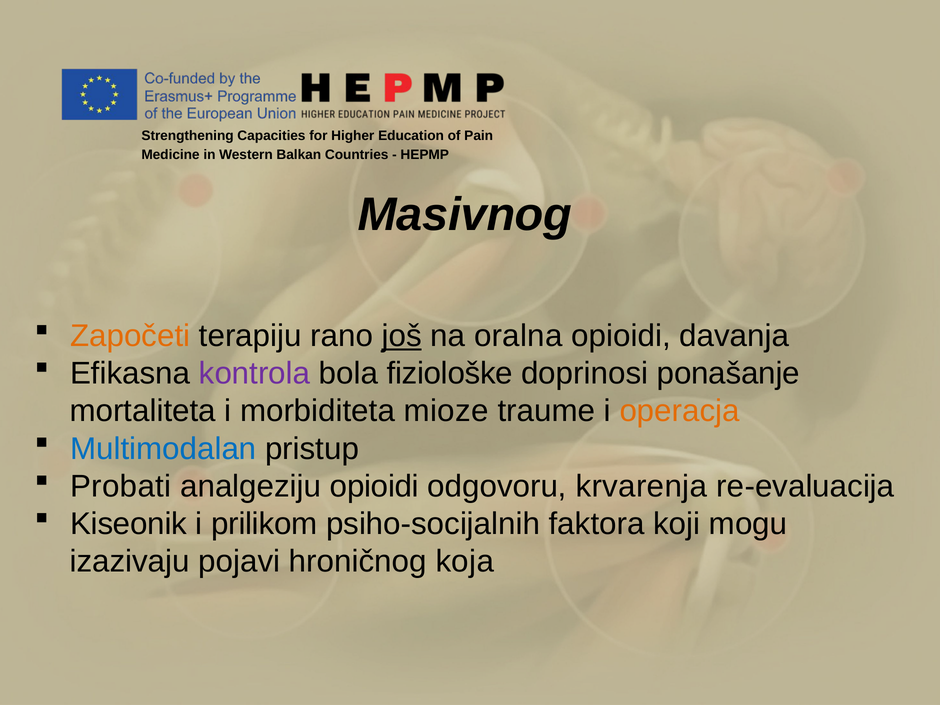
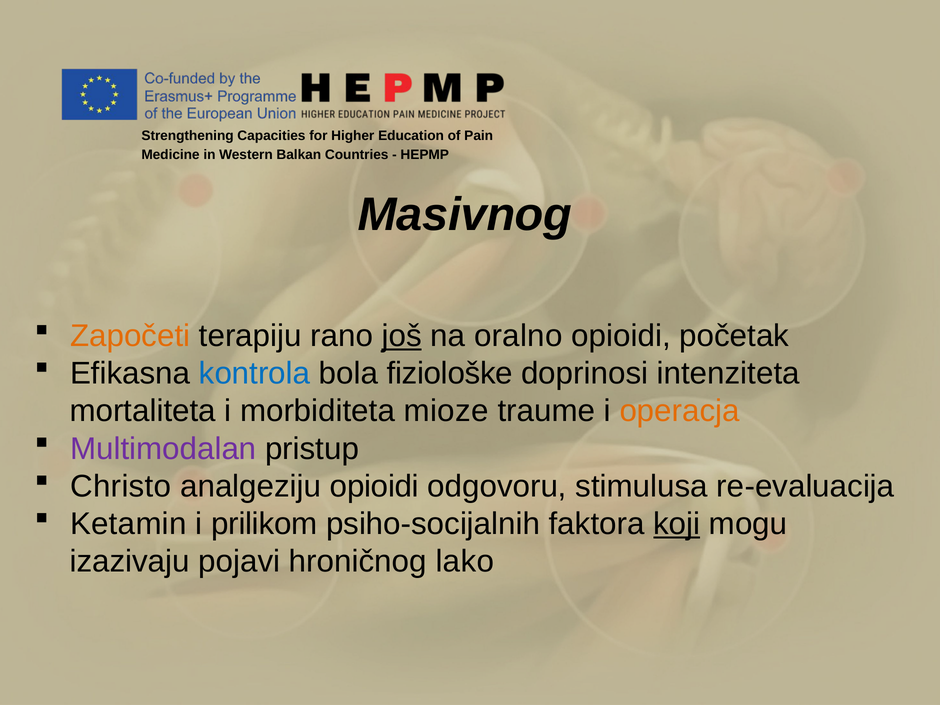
oralna: oralna -> oralno
davanja: davanja -> početak
kontrola colour: purple -> blue
ponašanje: ponašanje -> intenziteta
Multimodalan colour: blue -> purple
Probati: Probati -> Christo
krvarenja: krvarenja -> stimulusa
Kiseonik: Kiseonik -> Ketamin
koji underline: none -> present
koja: koja -> lako
